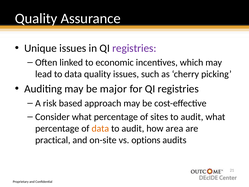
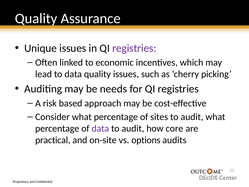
major: major -> needs
data at (100, 128) colour: orange -> purple
area: area -> core
